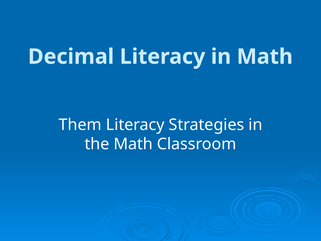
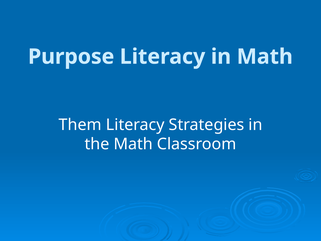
Decimal: Decimal -> Purpose
